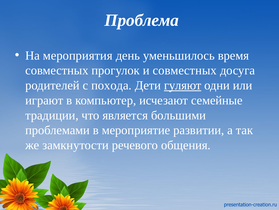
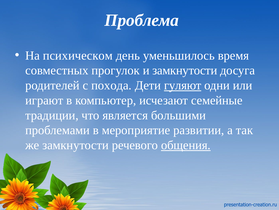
мероприятия: мероприятия -> психическом
и совместных: совместных -> замкнутости
общения underline: none -> present
